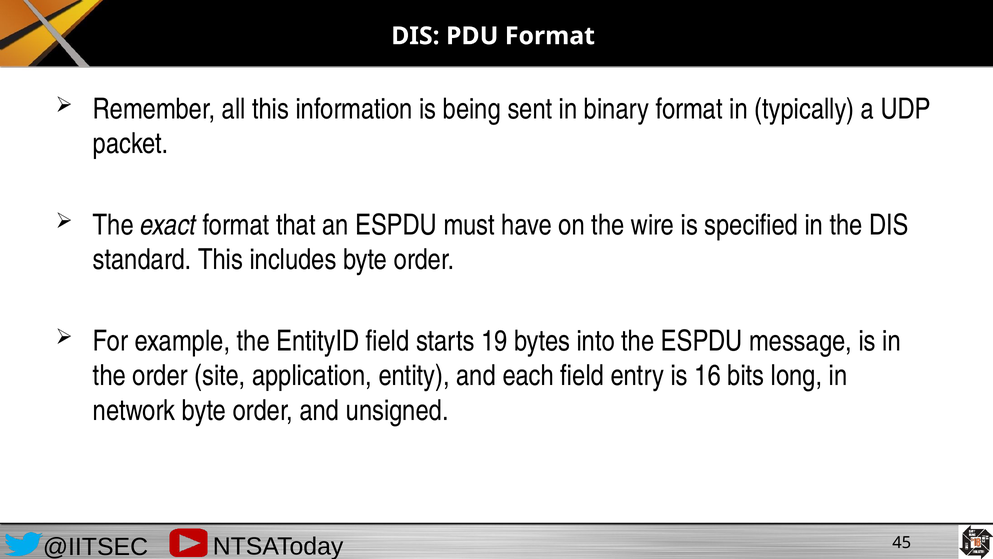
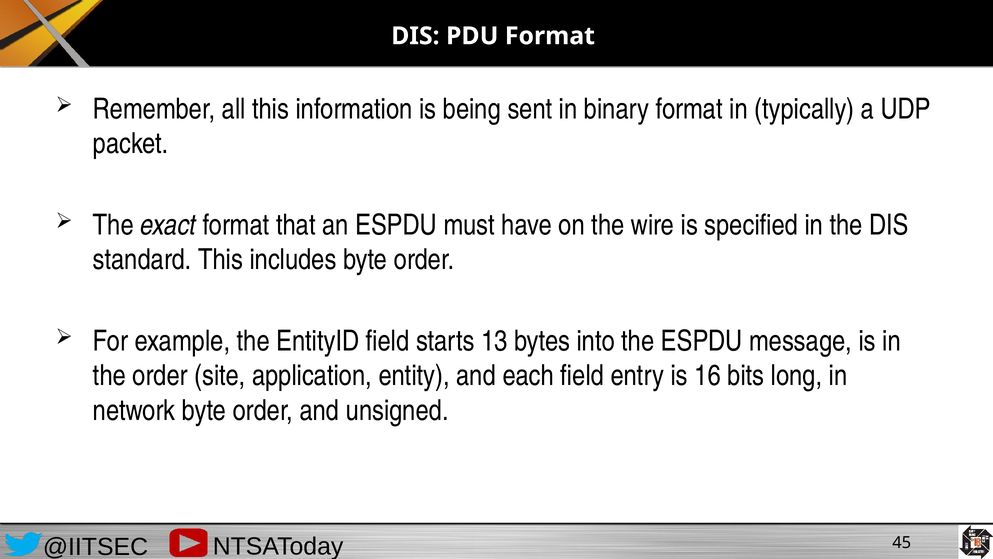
19: 19 -> 13
